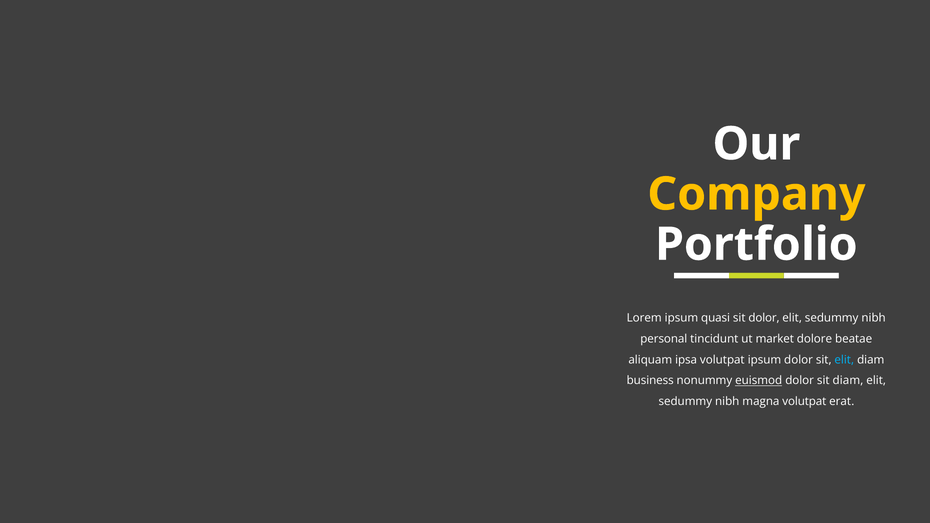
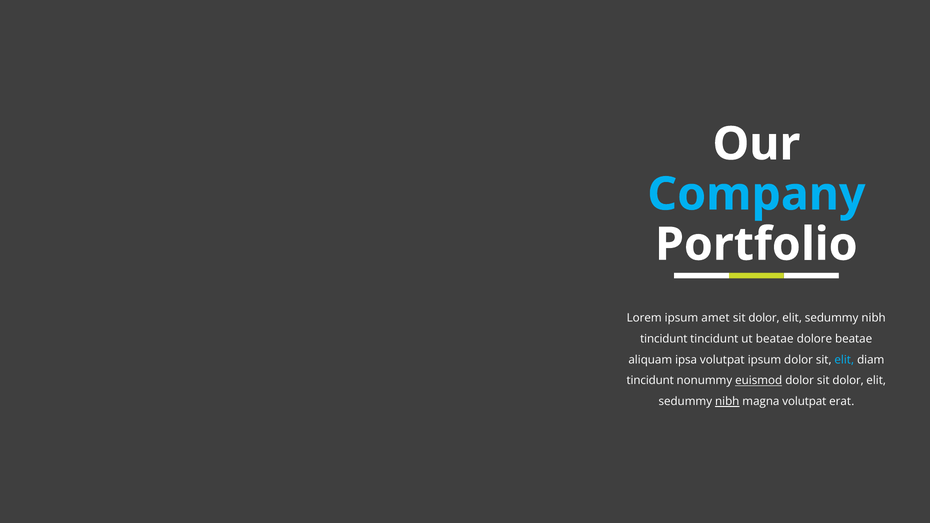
Company colour: yellow -> light blue
quasi: quasi -> amet
personal at (664, 339): personal -> tincidunt
ut market: market -> beatae
business at (650, 381): business -> tincidunt
dolor sit diam: diam -> dolor
nibh at (727, 402) underline: none -> present
